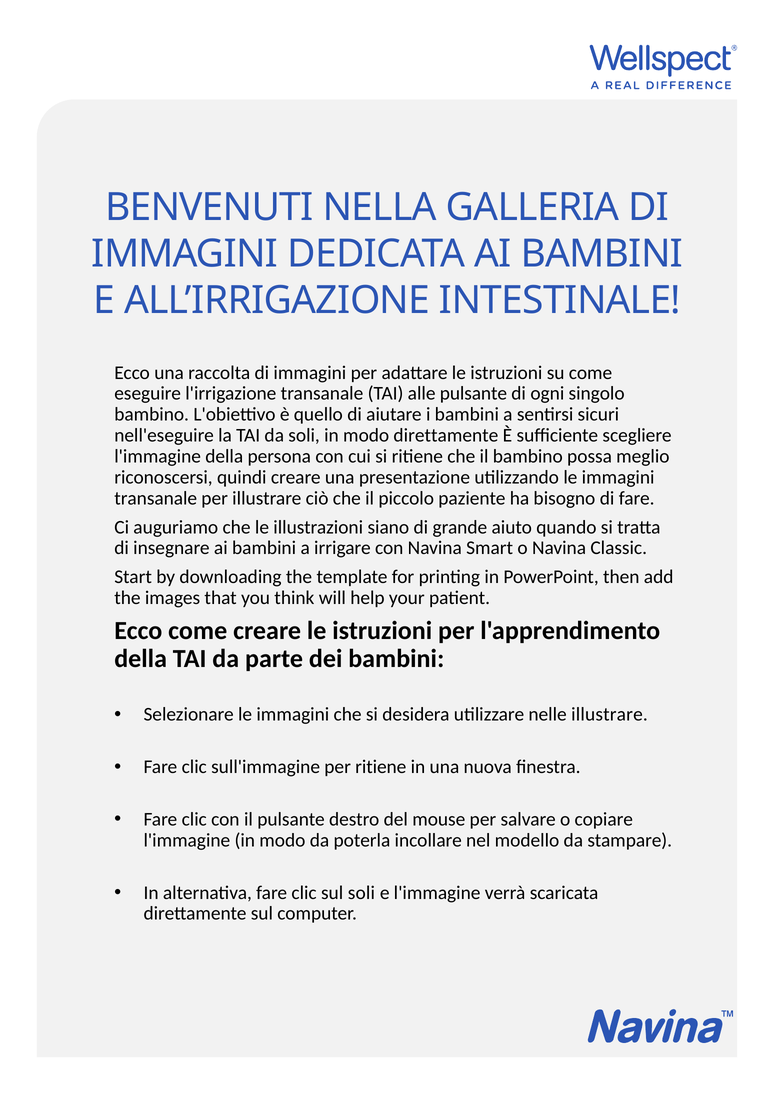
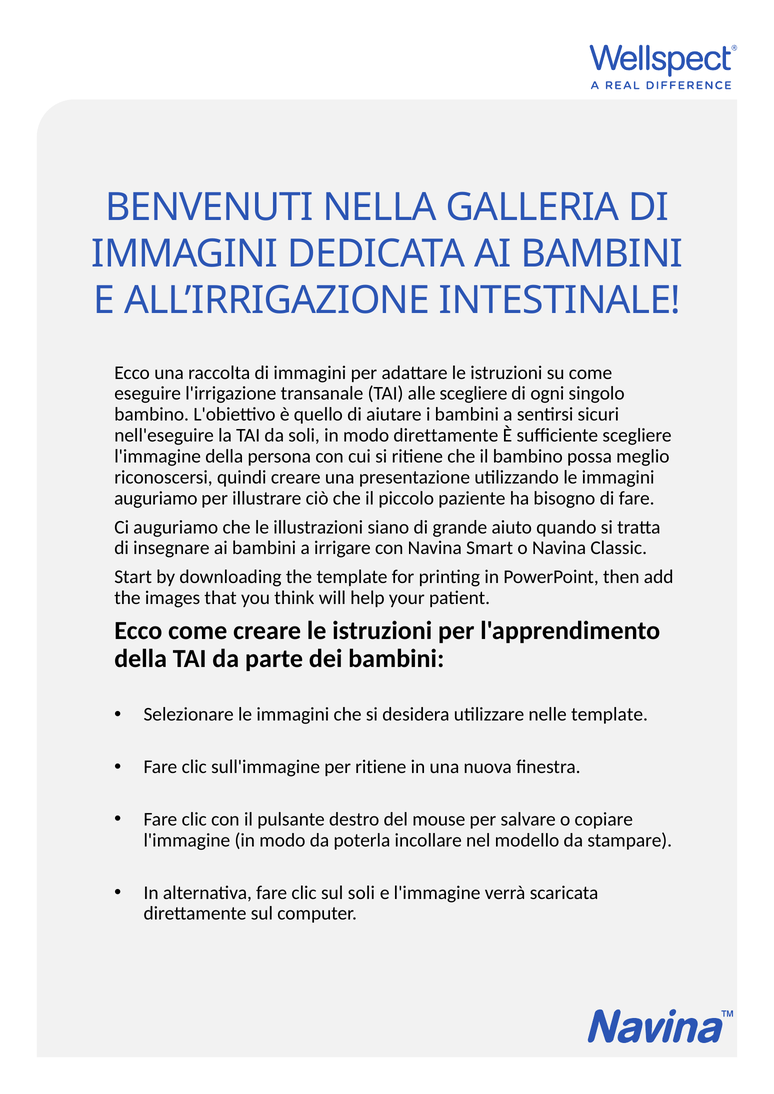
alle pulsante: pulsante -> scegliere
transanale at (156, 498): transanale -> auguriamo
nelle illustrare: illustrare -> template
